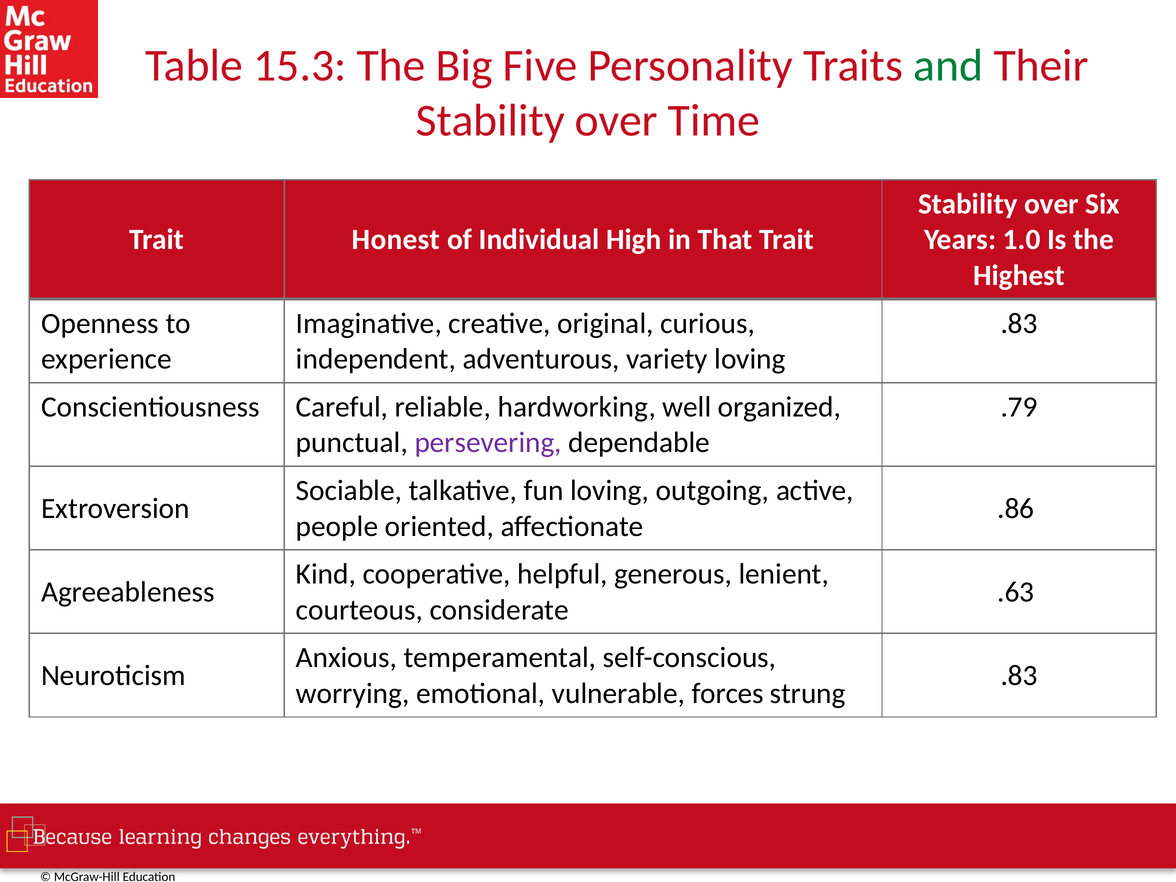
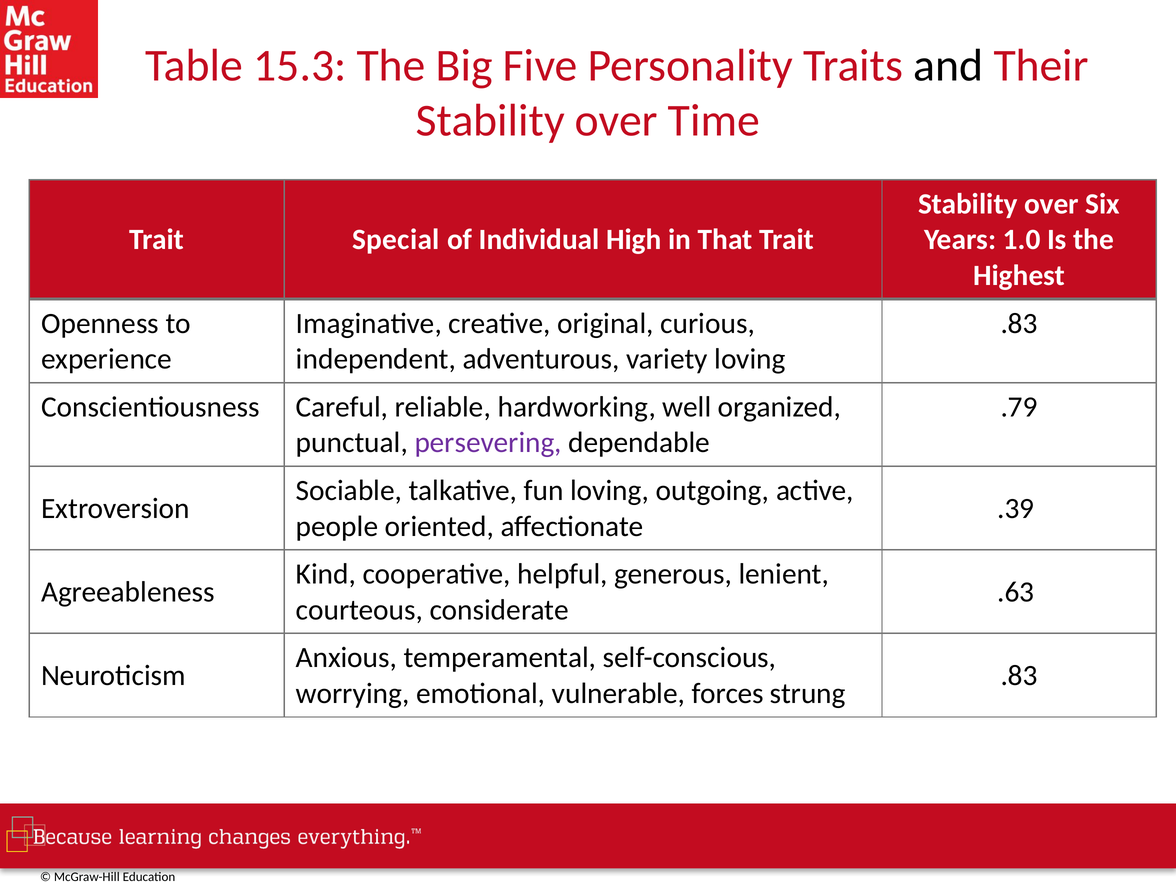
and colour: green -> black
Honest: Honest -> Special
.86: .86 -> .39
